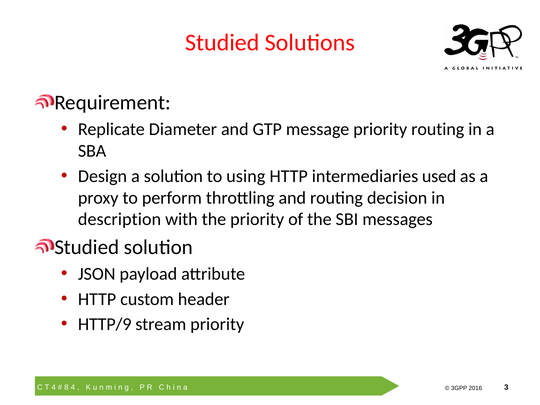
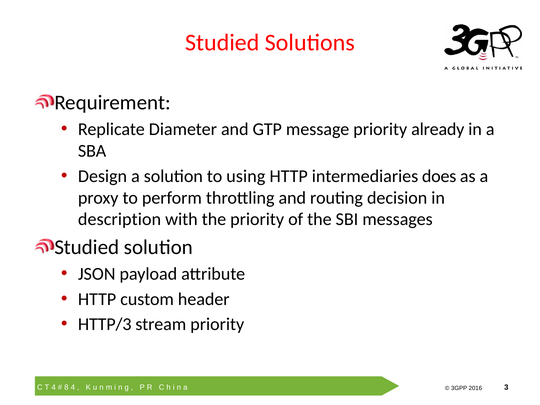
priority routing: routing -> already
used: used -> does
HTTP/9: HTTP/9 -> HTTP/3
